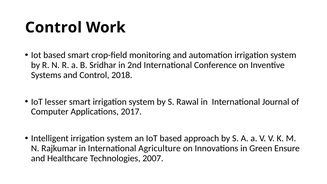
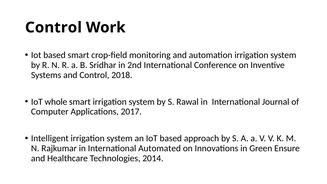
lesser: lesser -> whole
Agriculture: Agriculture -> Automated
2007: 2007 -> 2014
